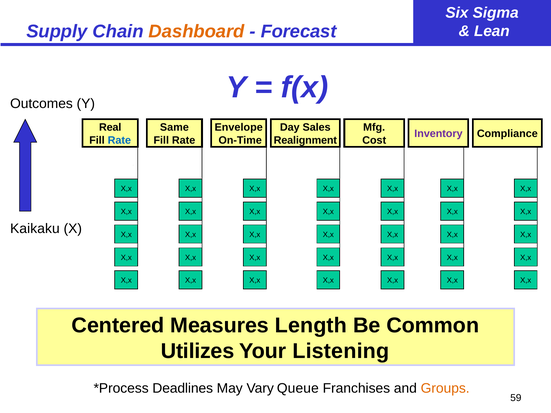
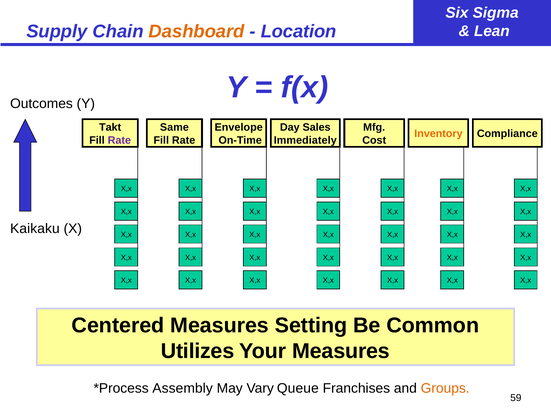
Forecast: Forecast -> Location
Real: Real -> Takt
Inventory colour: purple -> orange
Rate at (119, 140) colour: blue -> purple
Realignment: Realignment -> Immediately
Length: Length -> Setting
Your Listening: Listening -> Measures
Deadlines: Deadlines -> Assembly
